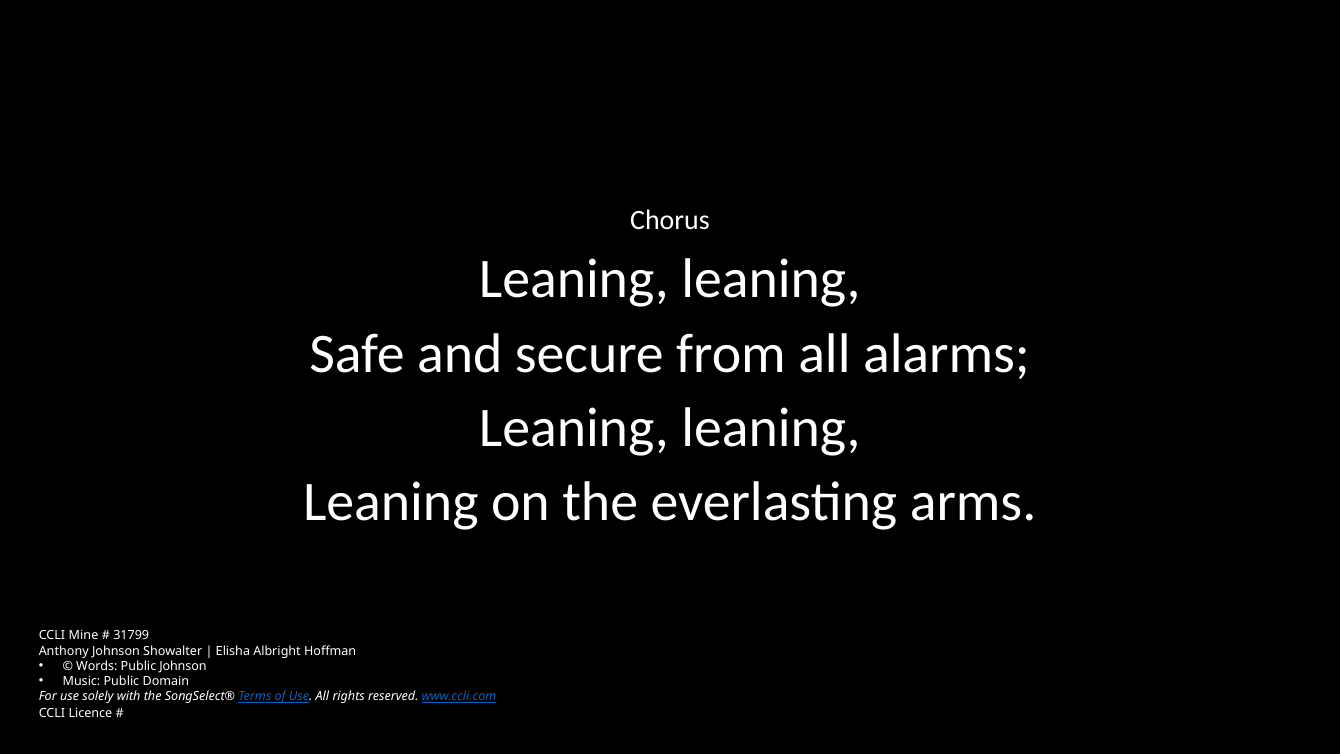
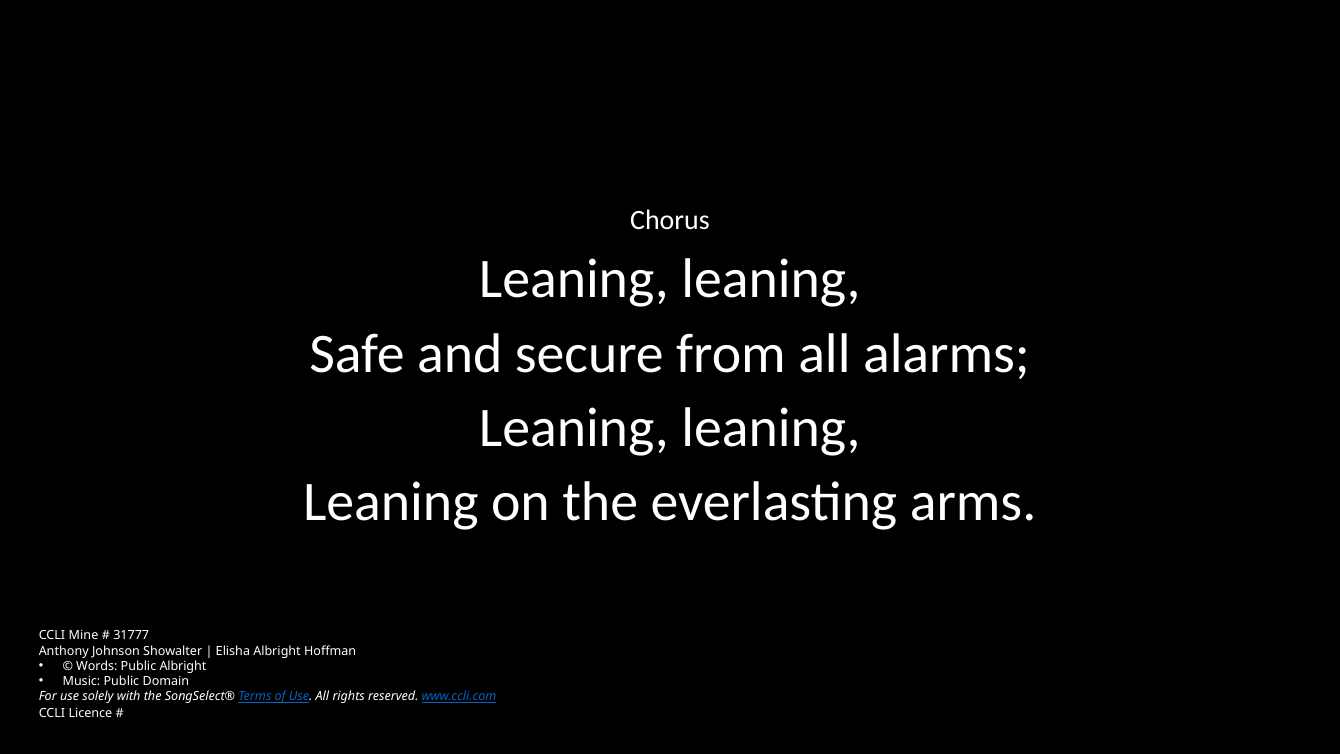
31799: 31799 -> 31777
Public Johnson: Johnson -> Albright
